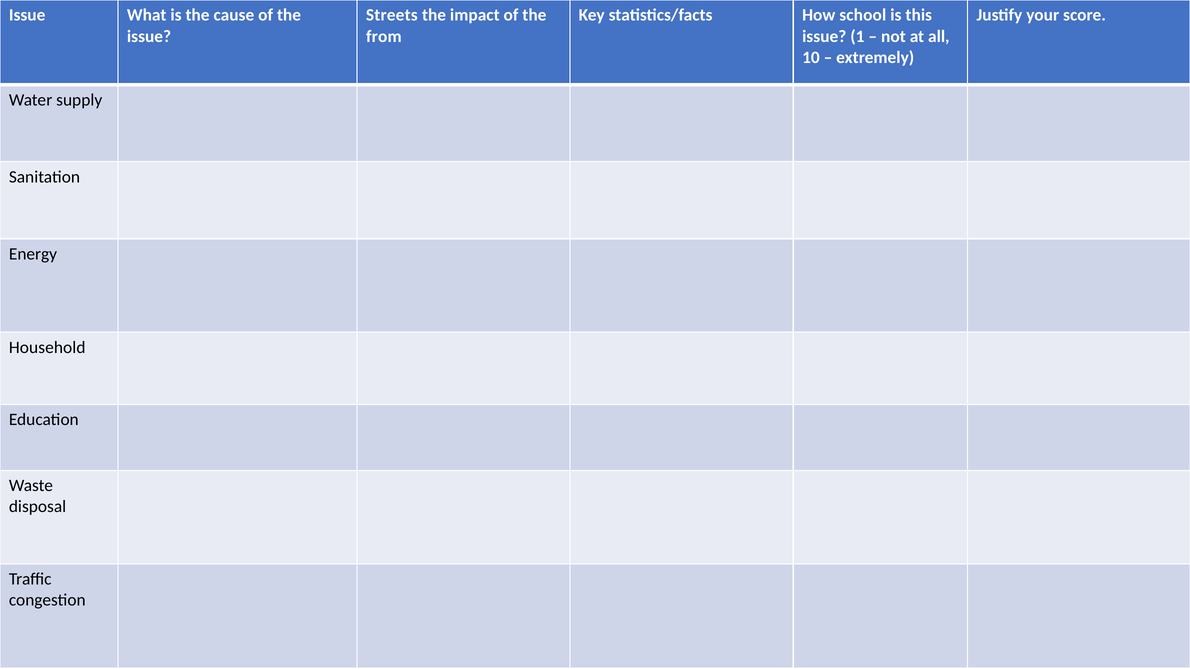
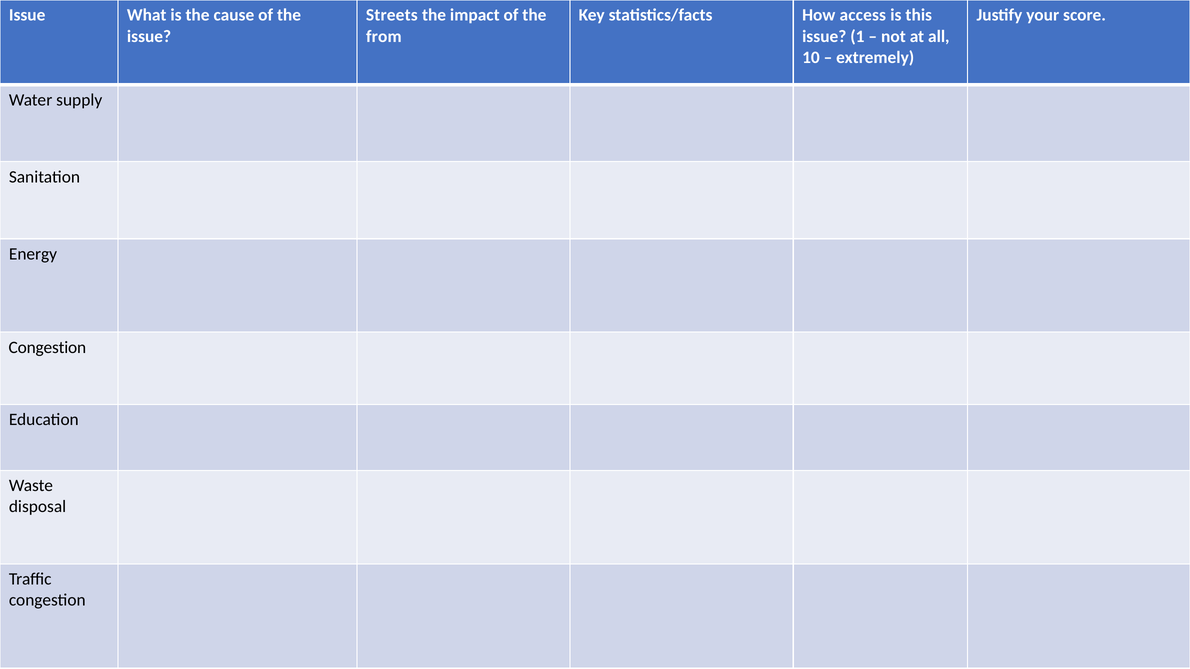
school: school -> access
Household at (47, 348): Household -> Congestion
